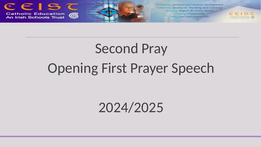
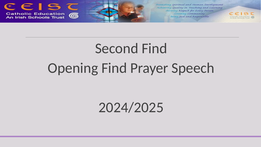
Second Pray: Pray -> Find
Opening First: First -> Find
